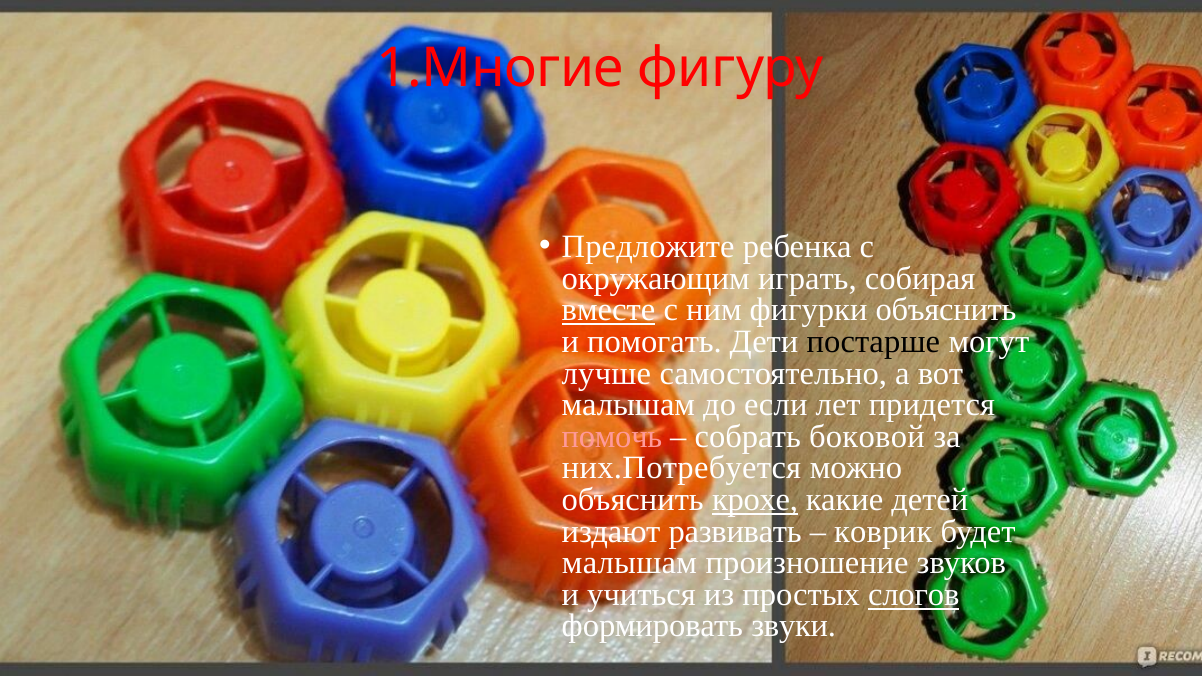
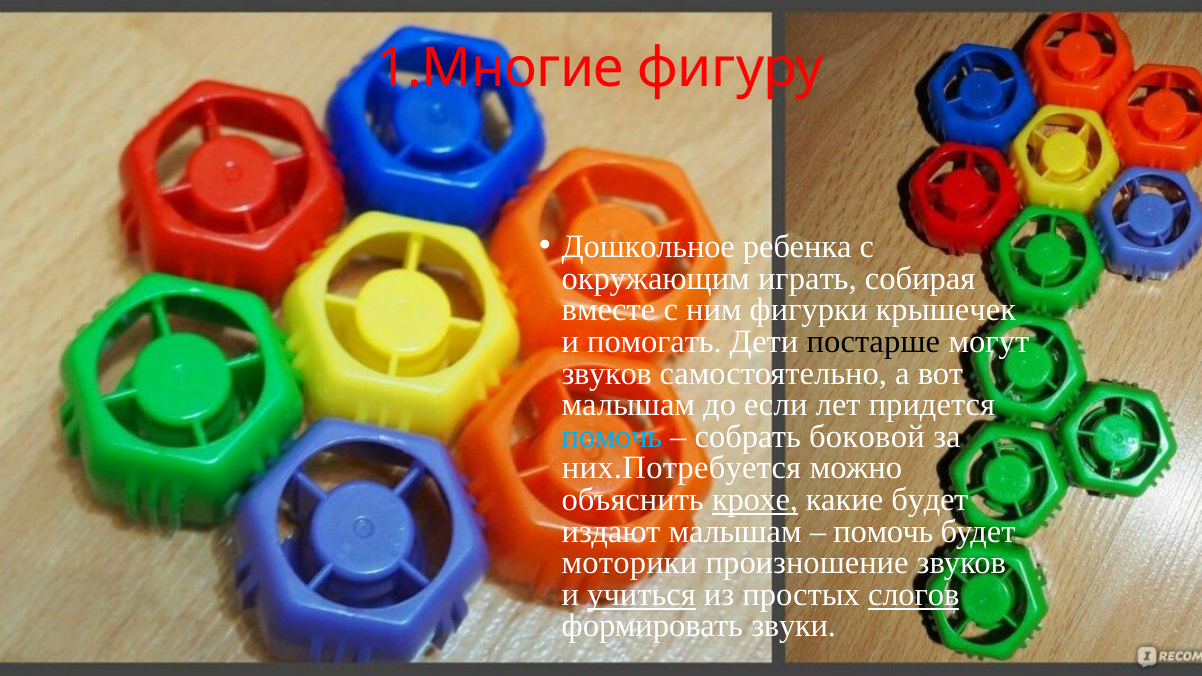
Предложите: Предложите -> Дошкольное
вместе underline: present -> none
фигурки объяснить: объяснить -> крышечек
лучше at (606, 373): лучше -> звуков
помочь at (612, 437) colour: pink -> light blue
какие детей: детей -> будет
издают развивать: развивать -> малышам
коврик at (883, 531): коврик -> помочь
малышам at (629, 563): малышам -> моторики
учиться underline: none -> present
